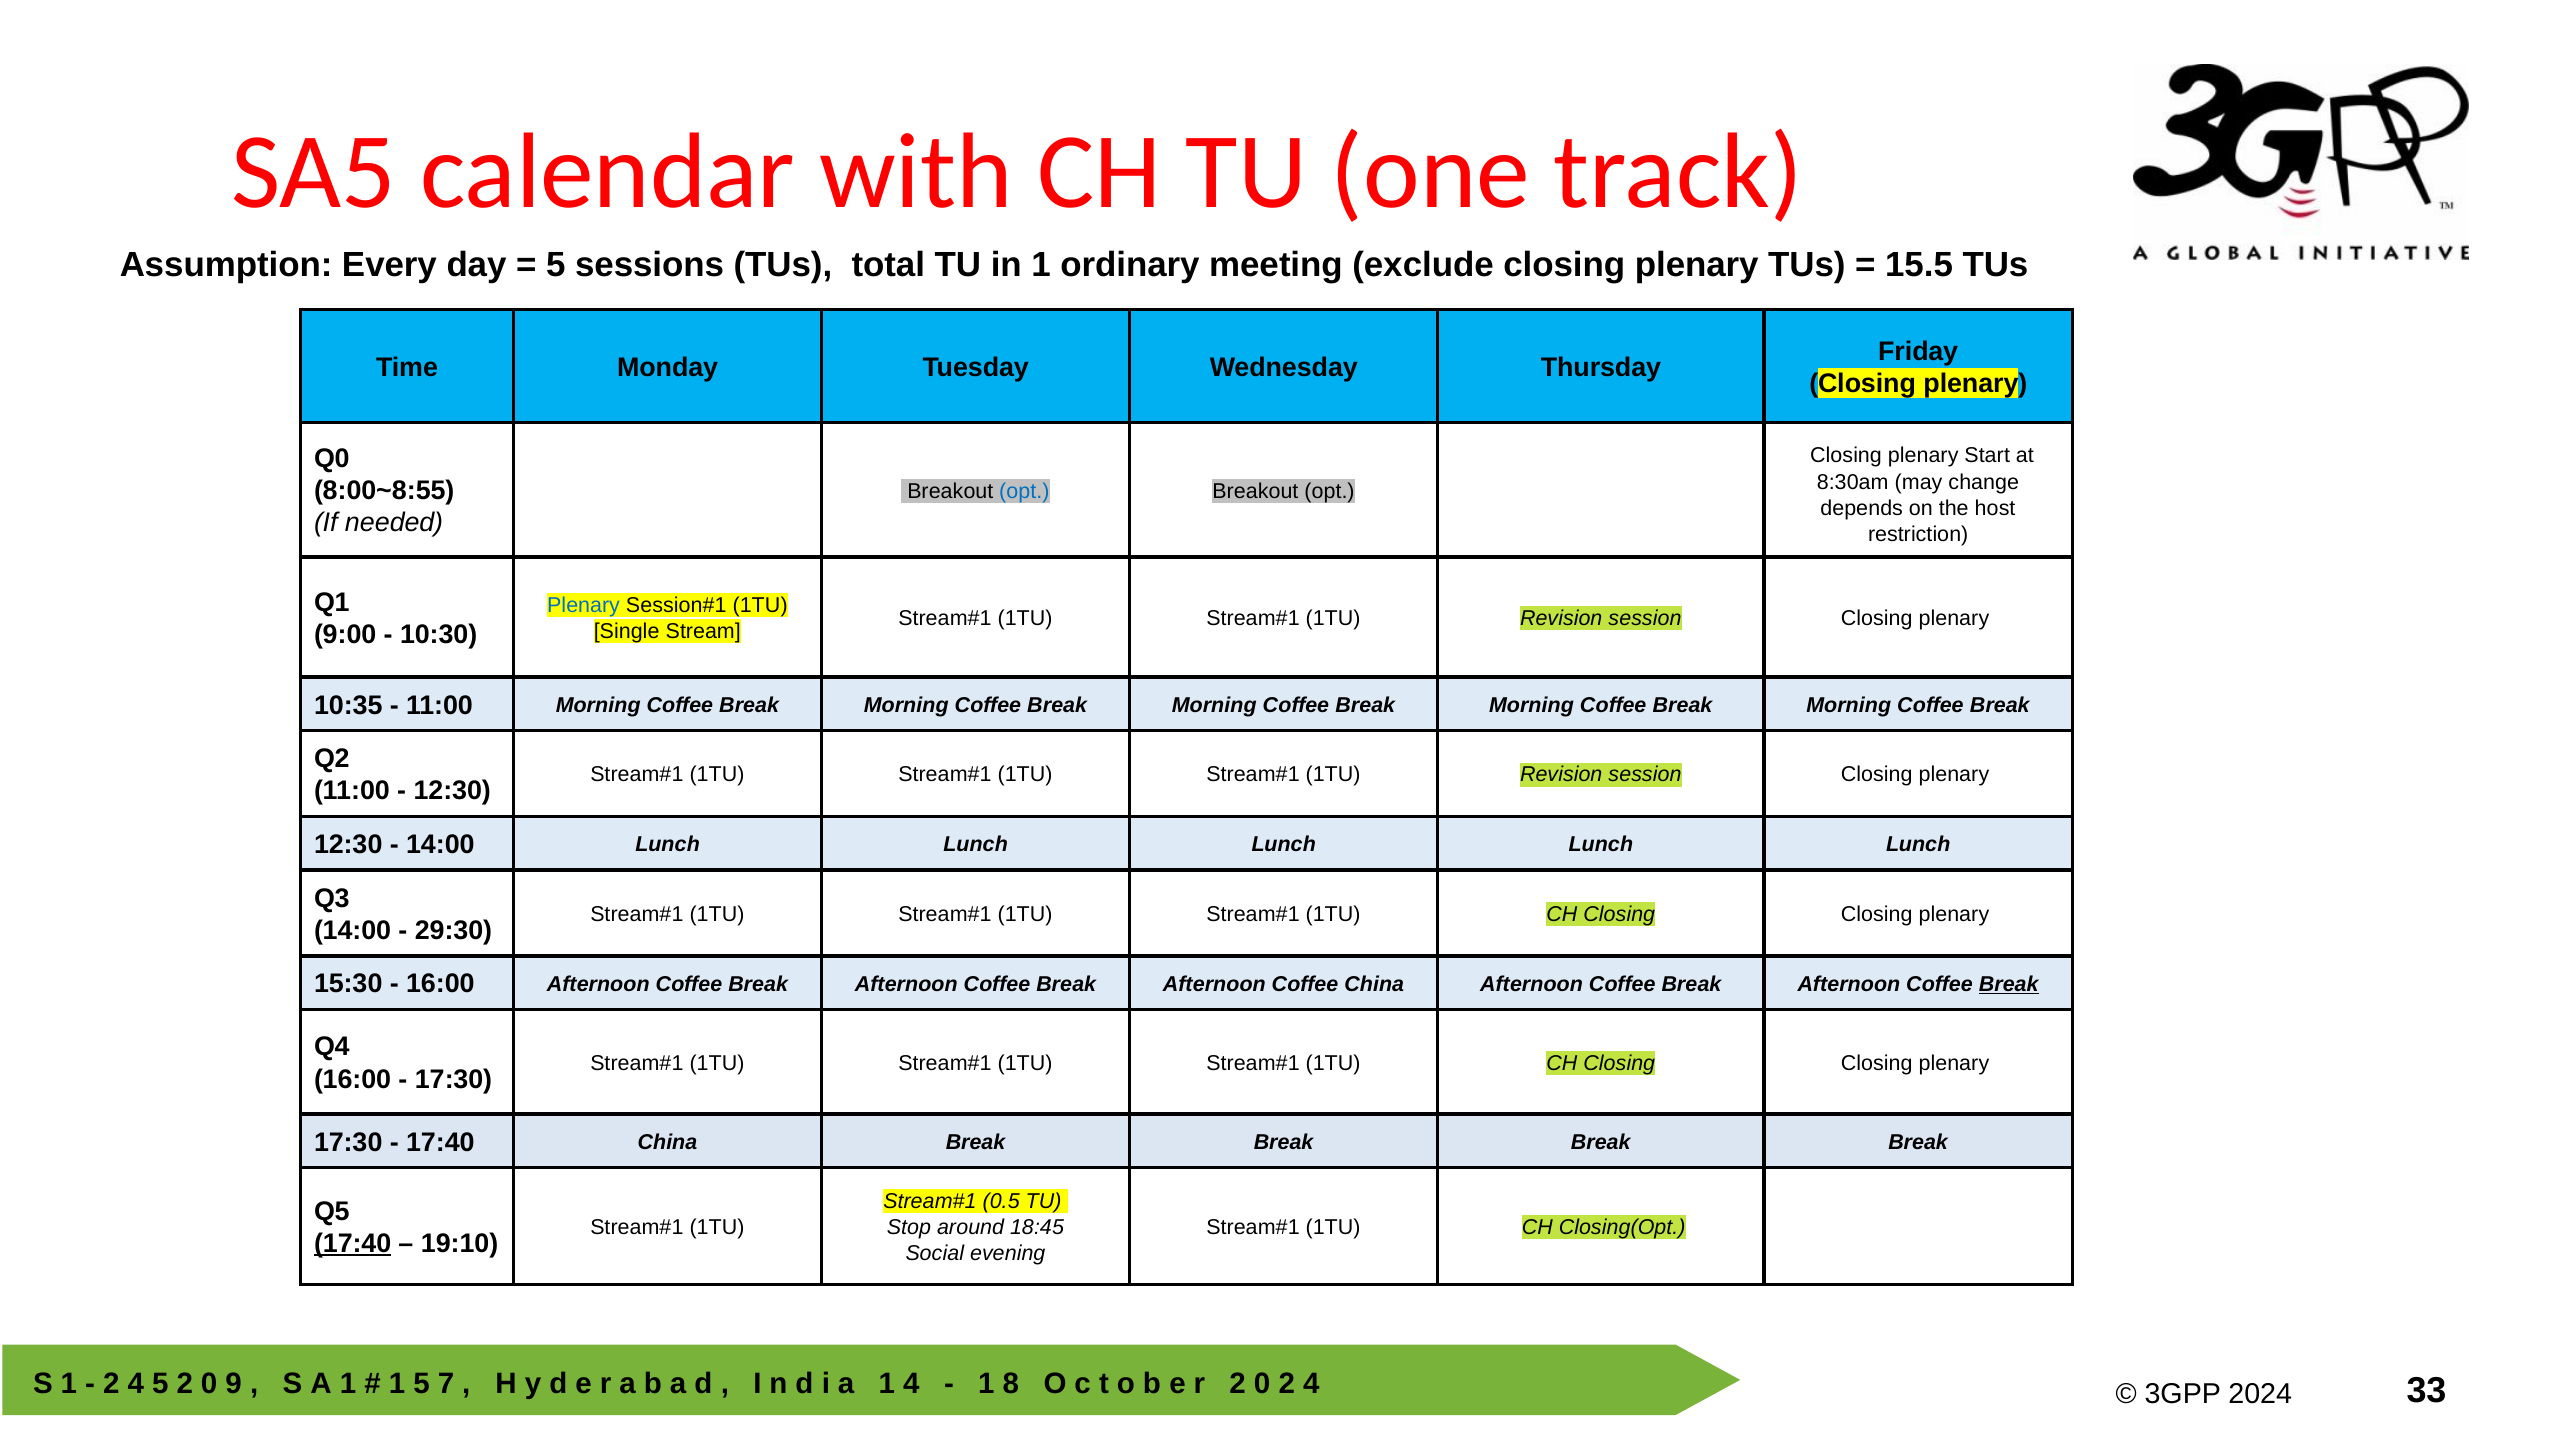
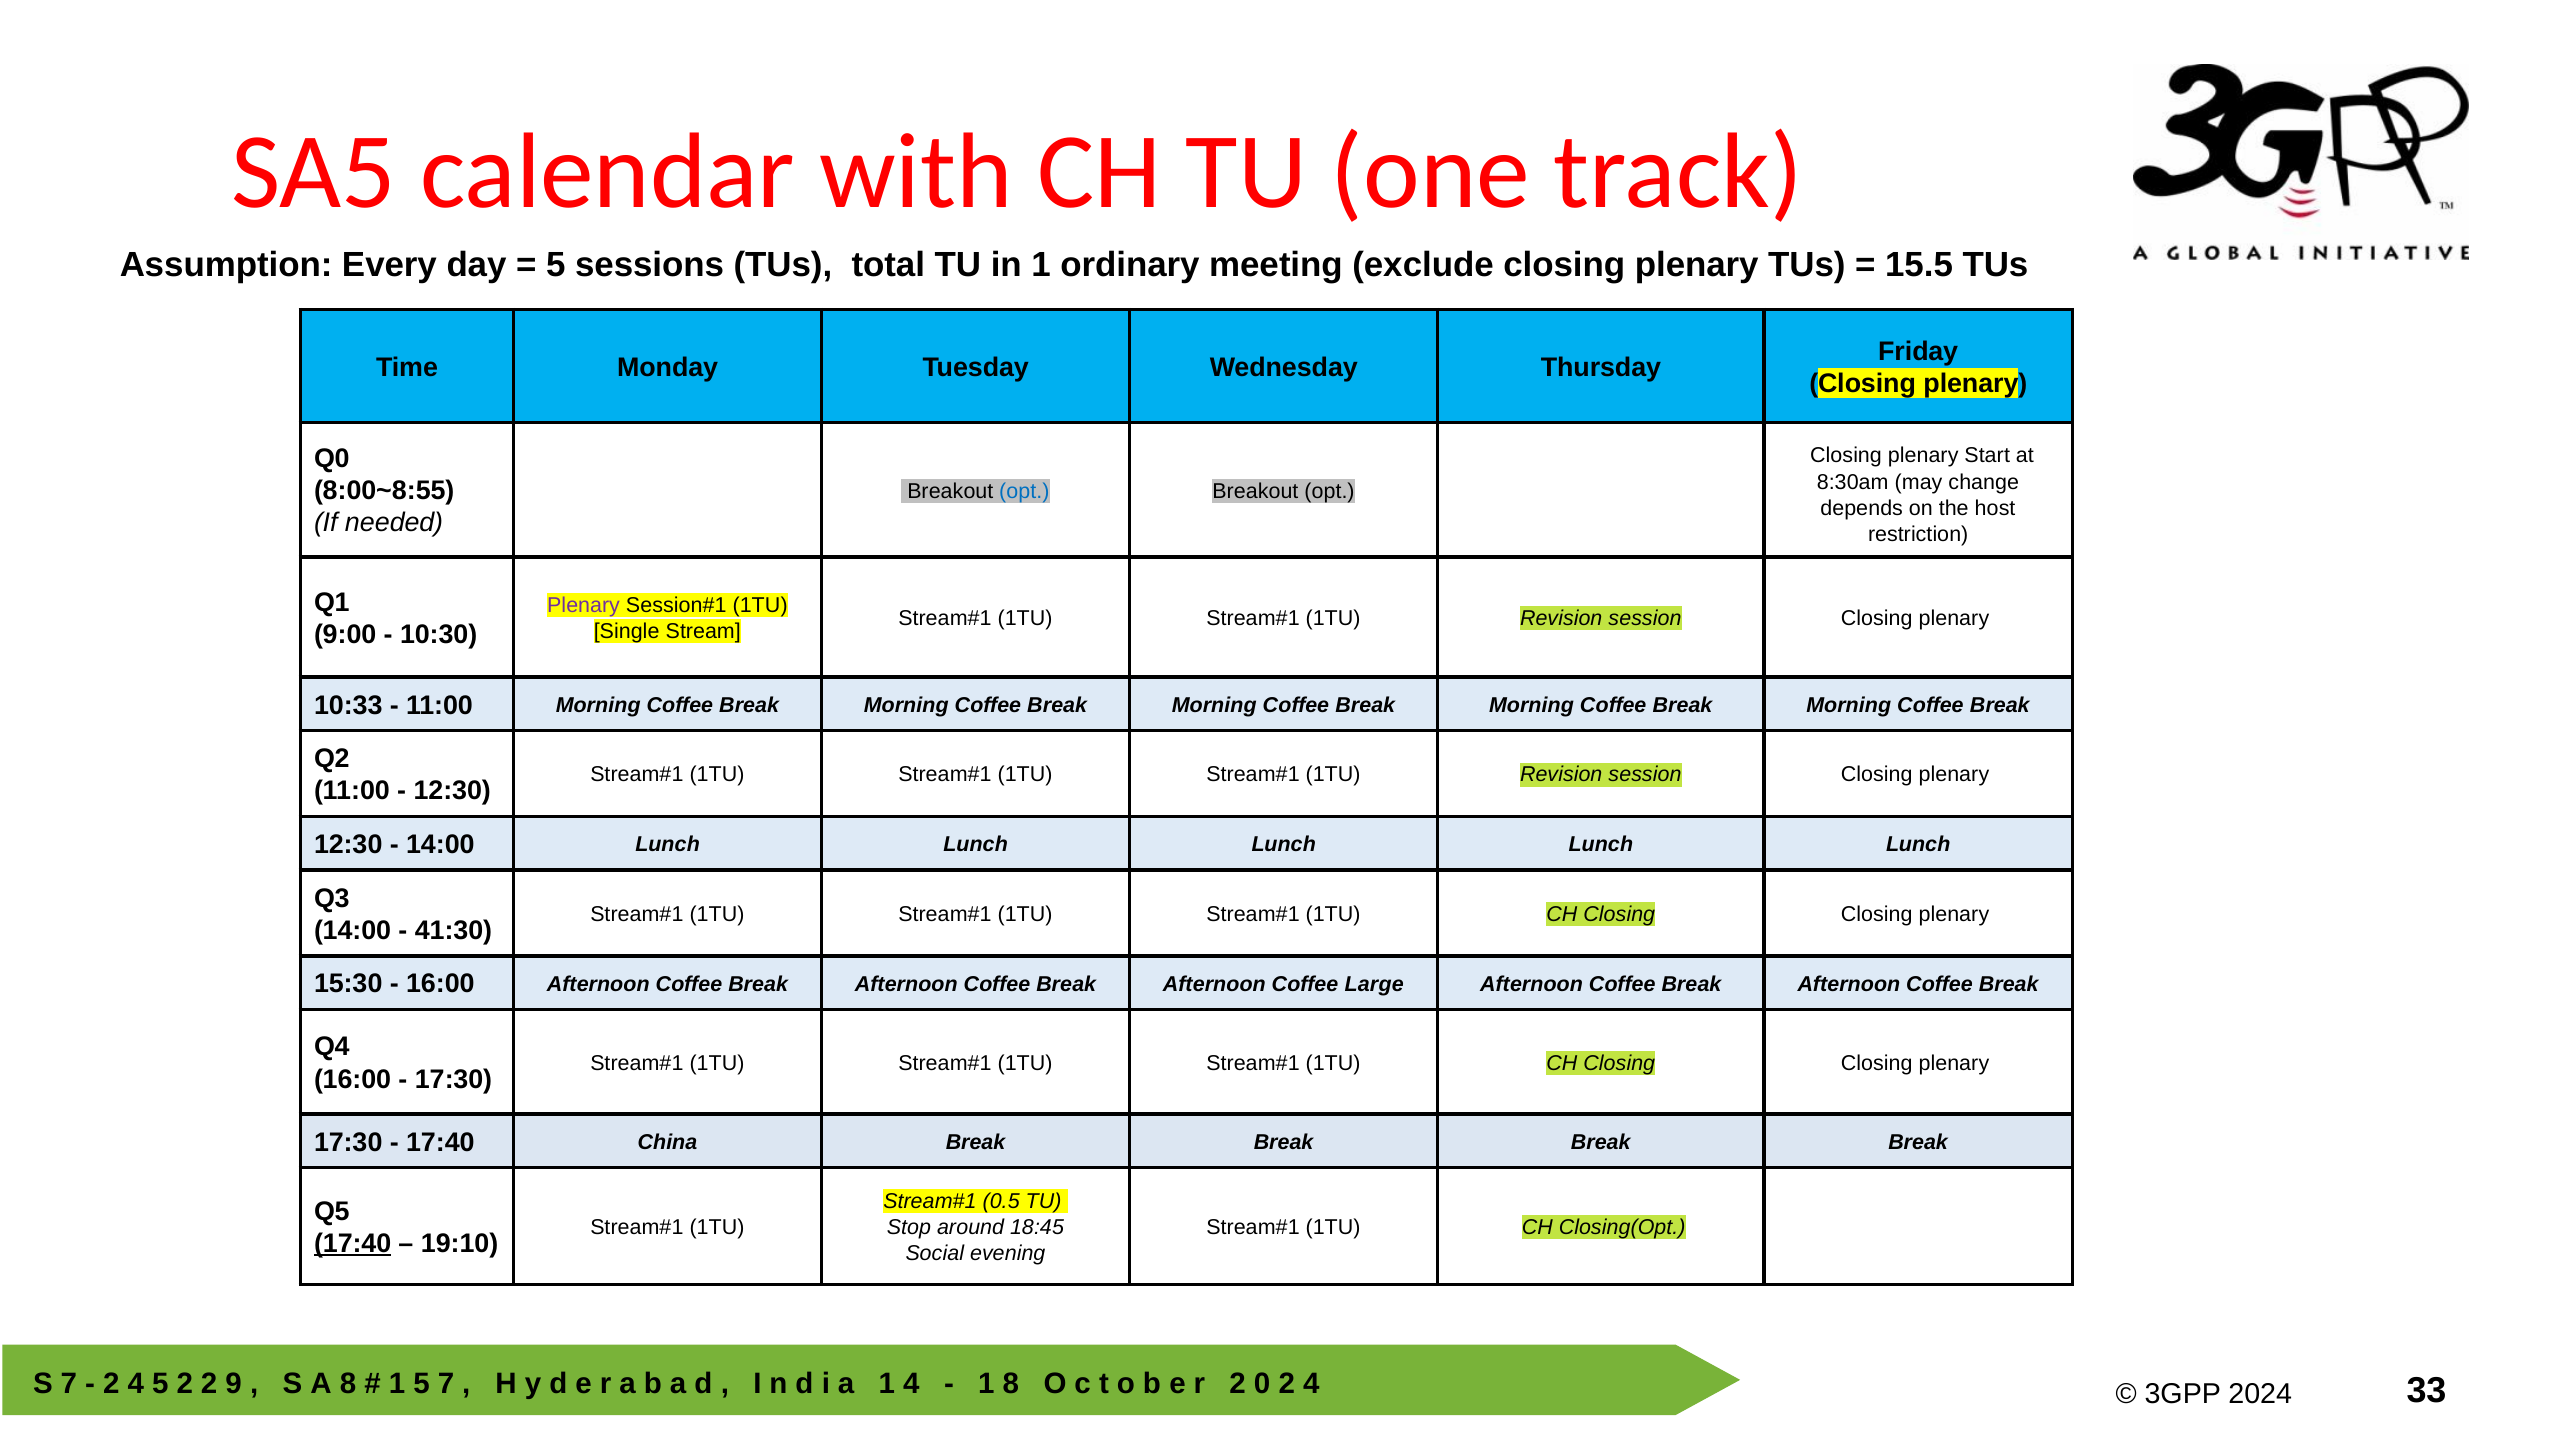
Plenary at (584, 605) colour: blue -> purple
10:35: 10:35 -> 10:33
29:30: 29:30 -> 41:30
Coffee China: China -> Large
Break at (2009, 984) underline: present -> none
1 at (69, 1384): 1 -> 7
0 at (209, 1384): 0 -> 2
1 at (348, 1384): 1 -> 8
